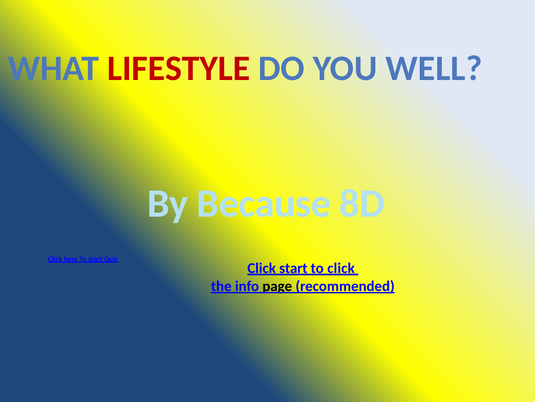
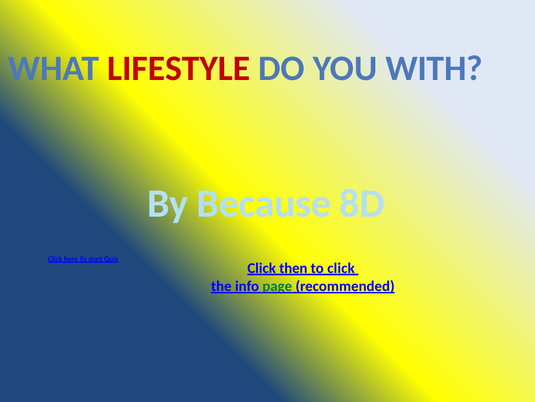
WELL: WELL -> WITH
Click start: start -> then
page colour: black -> green
